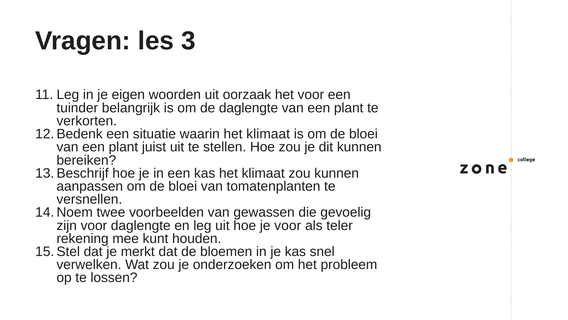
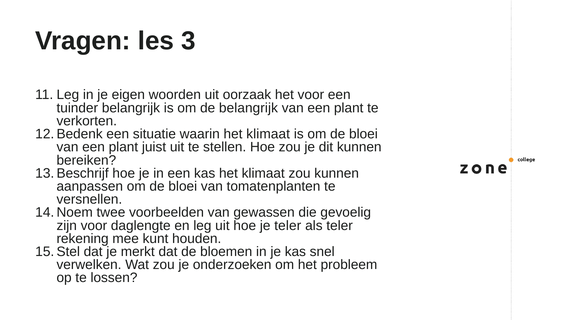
de daglengte: daglengte -> belangrijk
je voor: voor -> teler
